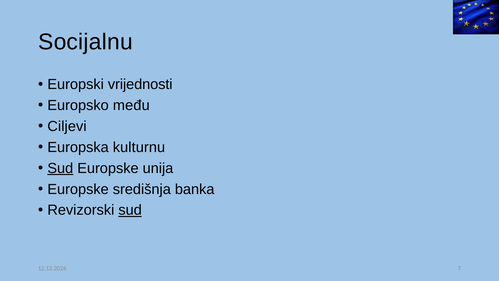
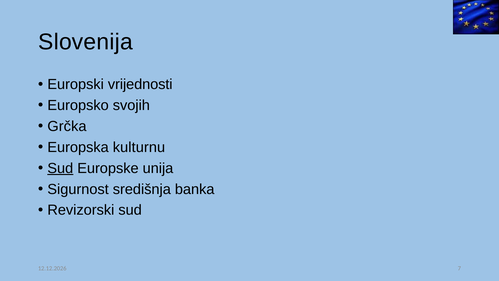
Socijalnu: Socijalnu -> Slovenija
među: među -> svojih
Ciljevi: Ciljevi -> Grčka
Europske at (78, 189): Europske -> Sigurnost
sud at (130, 210) underline: present -> none
